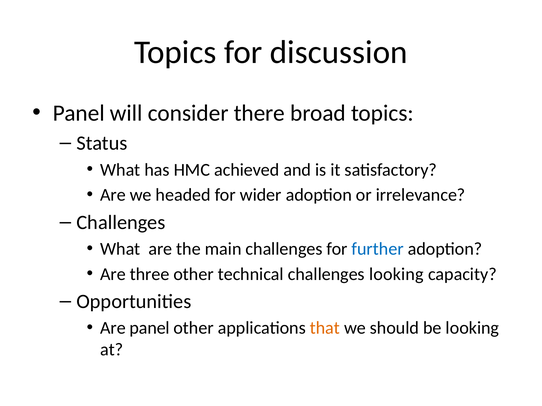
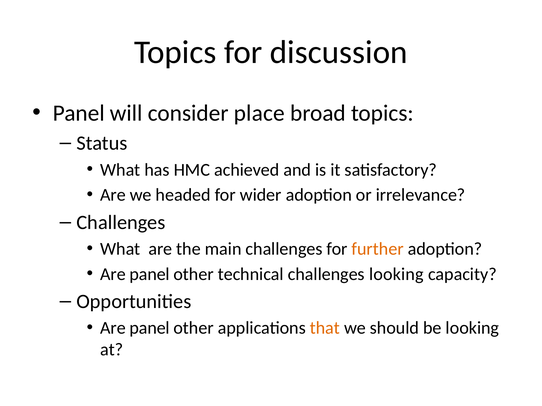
there: there -> place
further colour: blue -> orange
three at (150, 274): three -> panel
